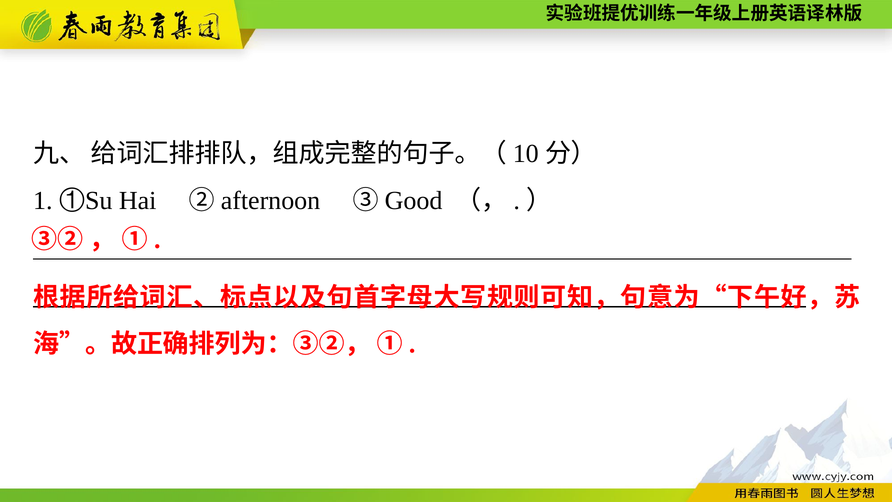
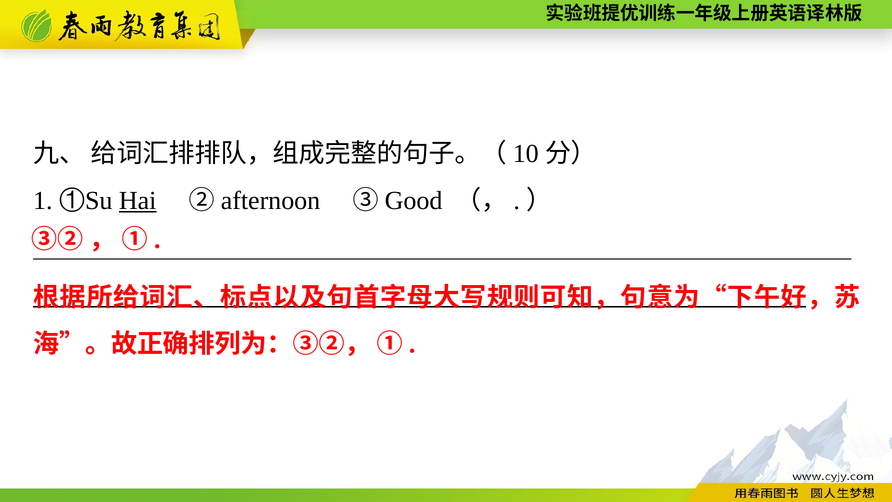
Hai underline: none -> present
